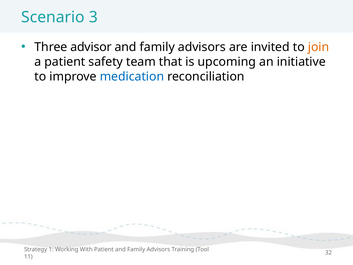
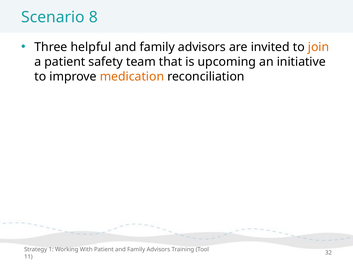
3: 3 -> 8
advisor: advisor -> helpful
medication colour: blue -> orange
